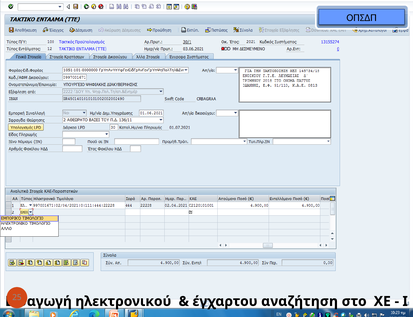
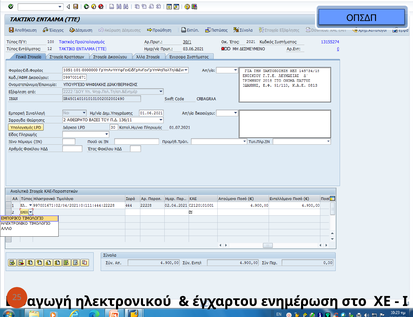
αναζήτηση: αναζήτηση -> ενημέρωση
